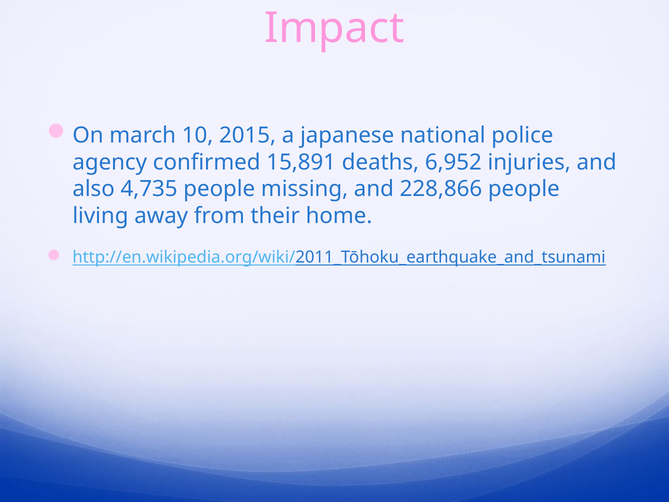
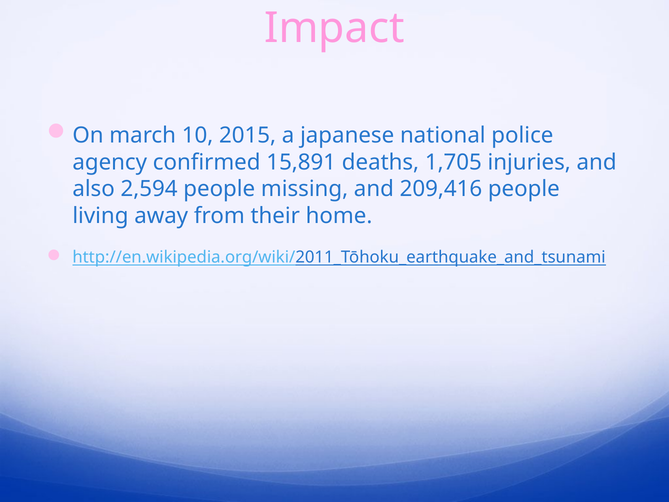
6,952: 6,952 -> 1,705
4,735: 4,735 -> 2,594
228,866: 228,866 -> 209,416
